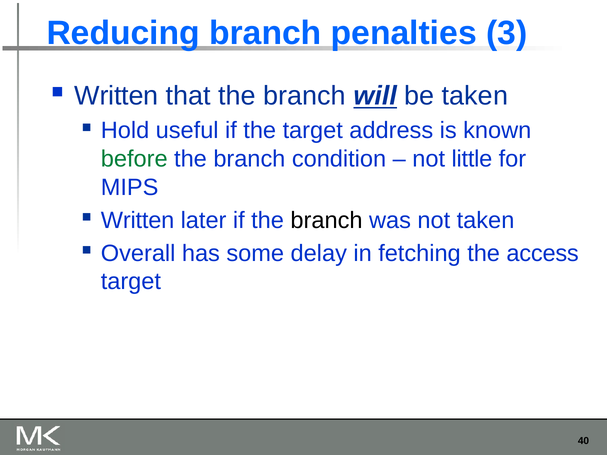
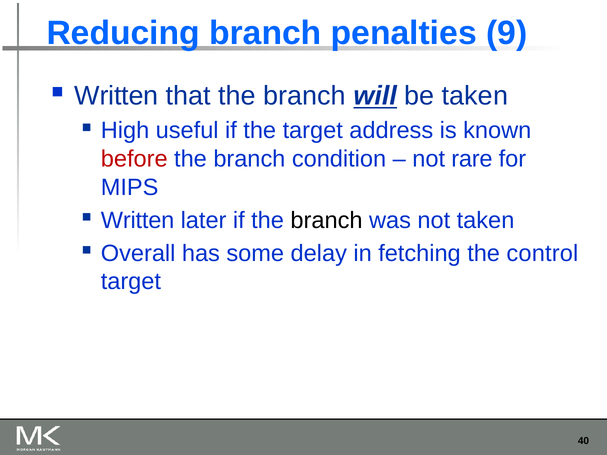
3: 3 -> 9
Hold: Hold -> High
before colour: green -> red
little: little -> rare
access: access -> control
